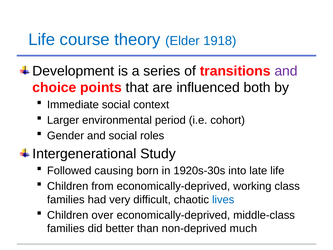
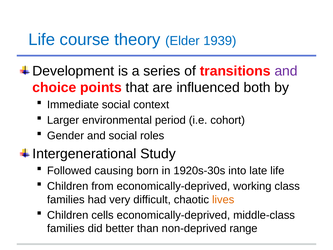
1918: 1918 -> 1939
lives colour: blue -> orange
over: over -> cells
much: much -> range
